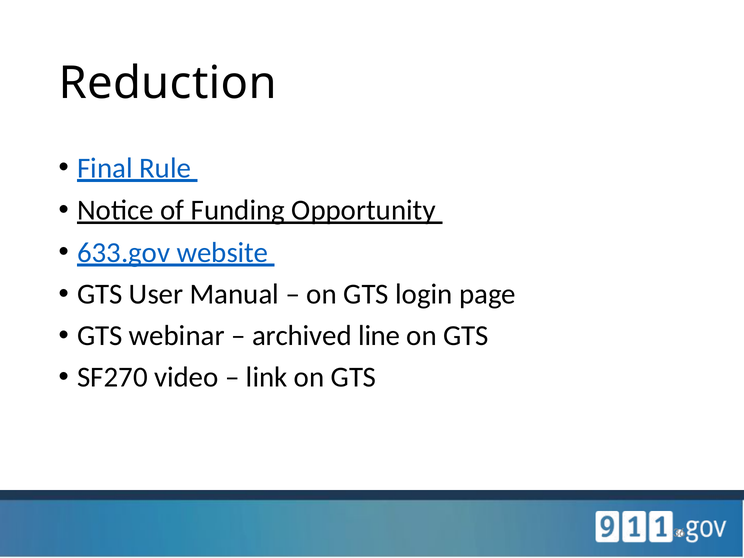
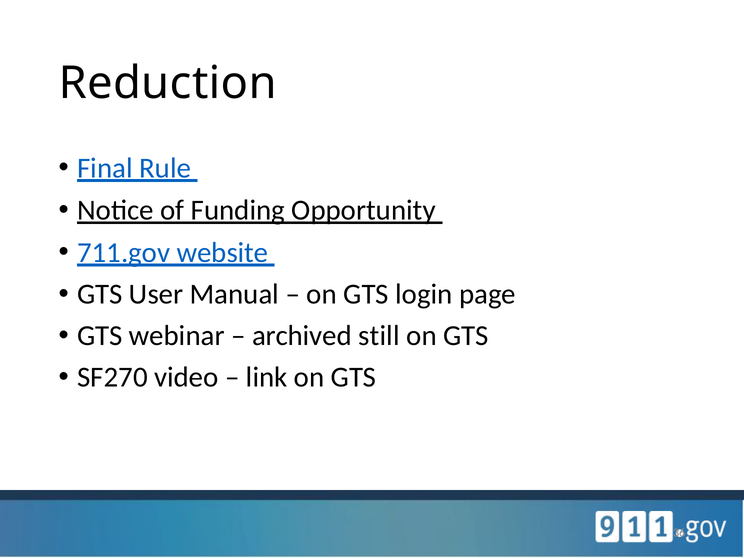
633.gov: 633.gov -> 711.gov
line: line -> still
